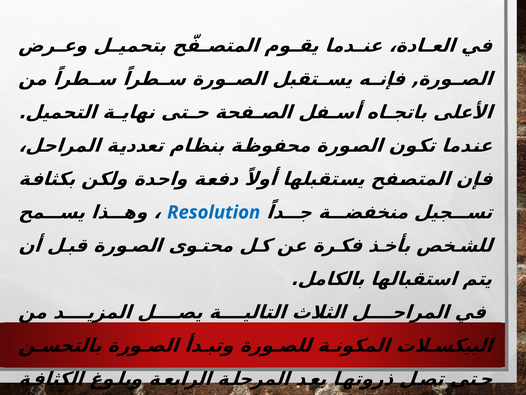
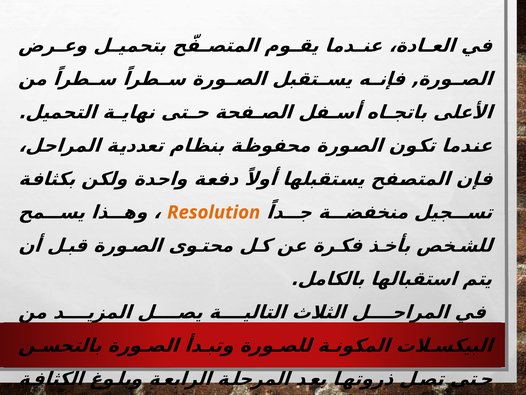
Resolution colour: blue -> orange
